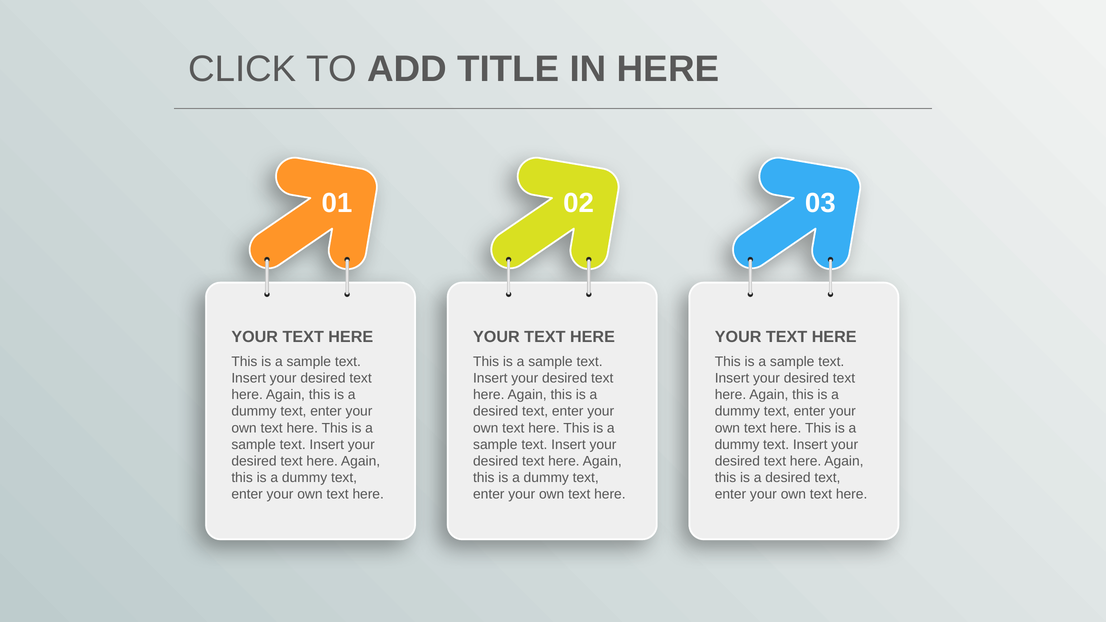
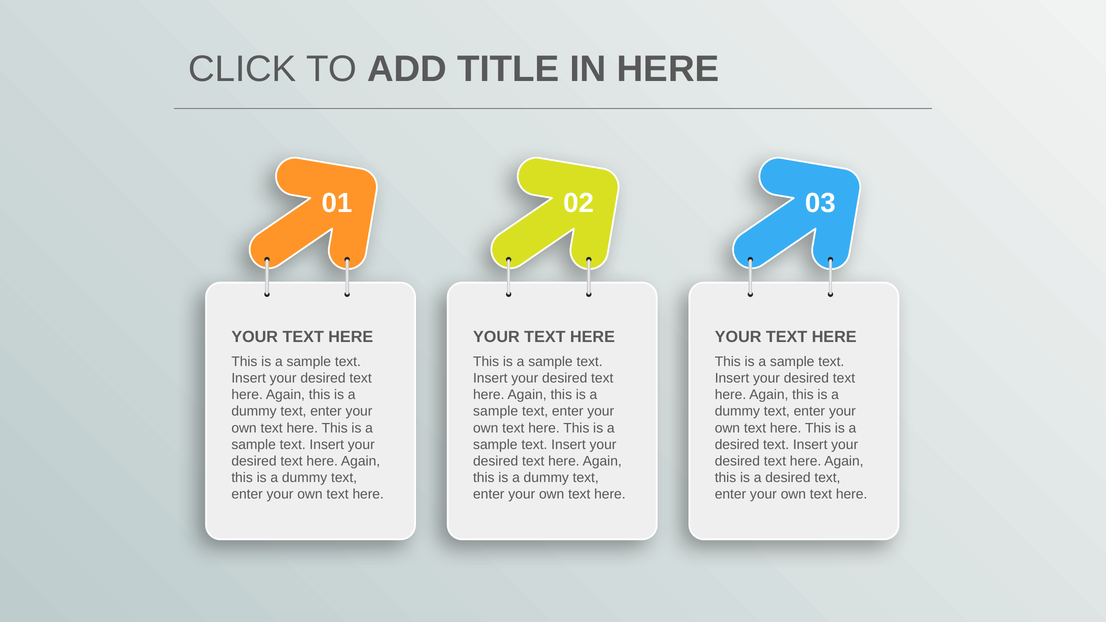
desired at (496, 411): desired -> sample
dummy at (737, 445): dummy -> desired
